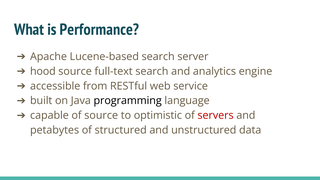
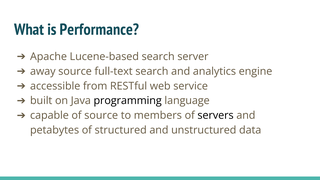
hood: hood -> away
optimistic: optimistic -> members
servers colour: red -> black
